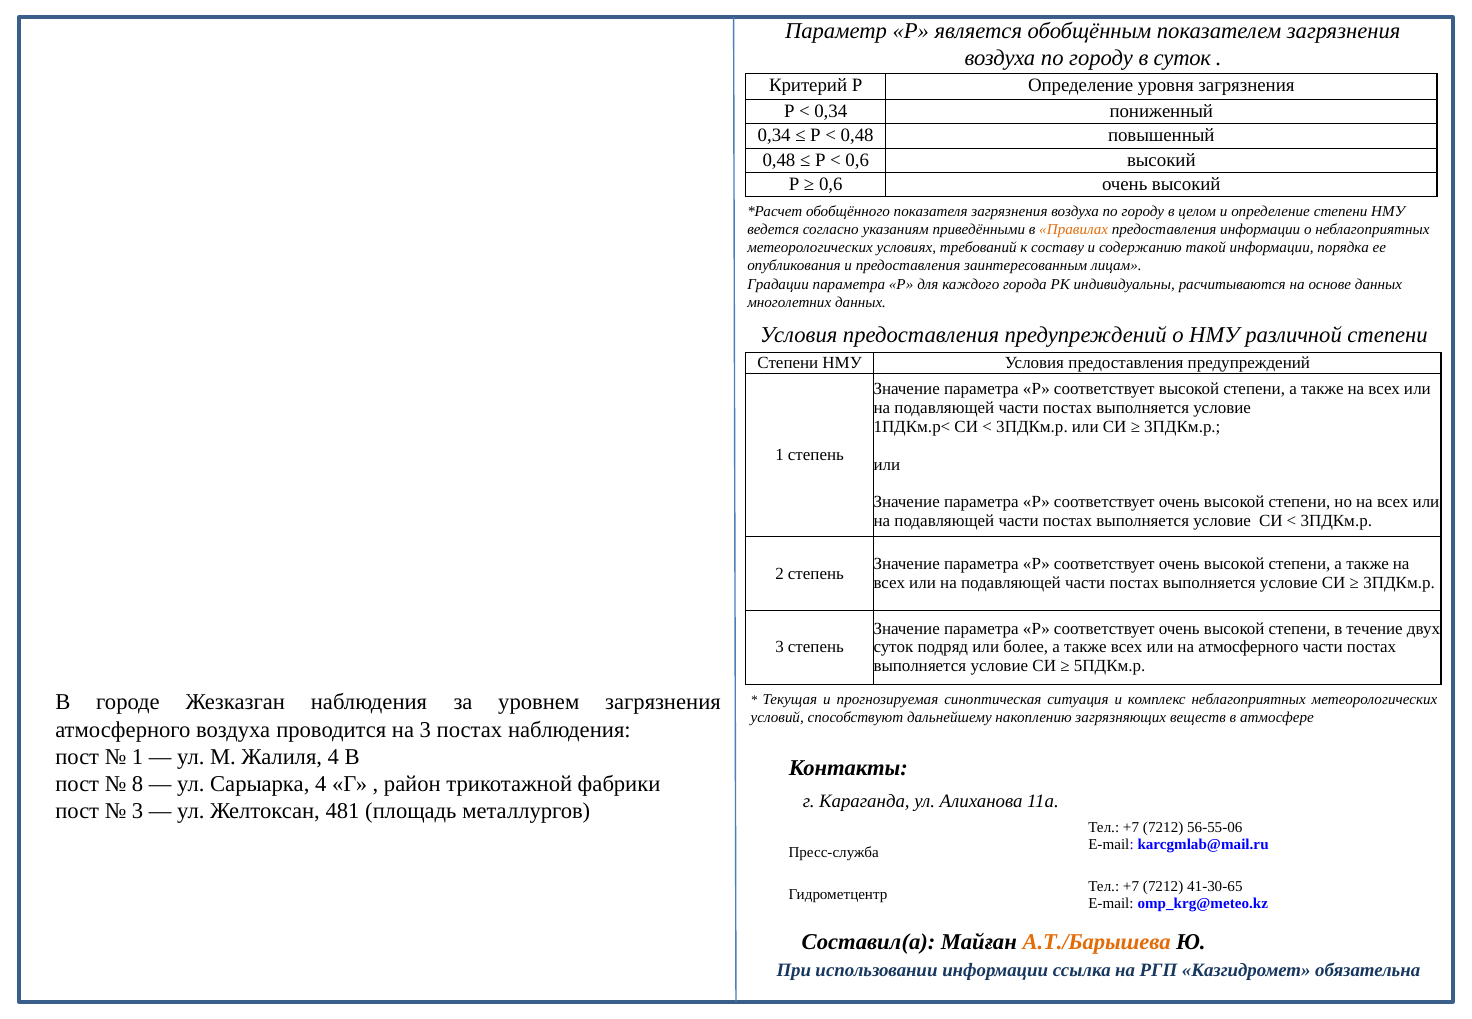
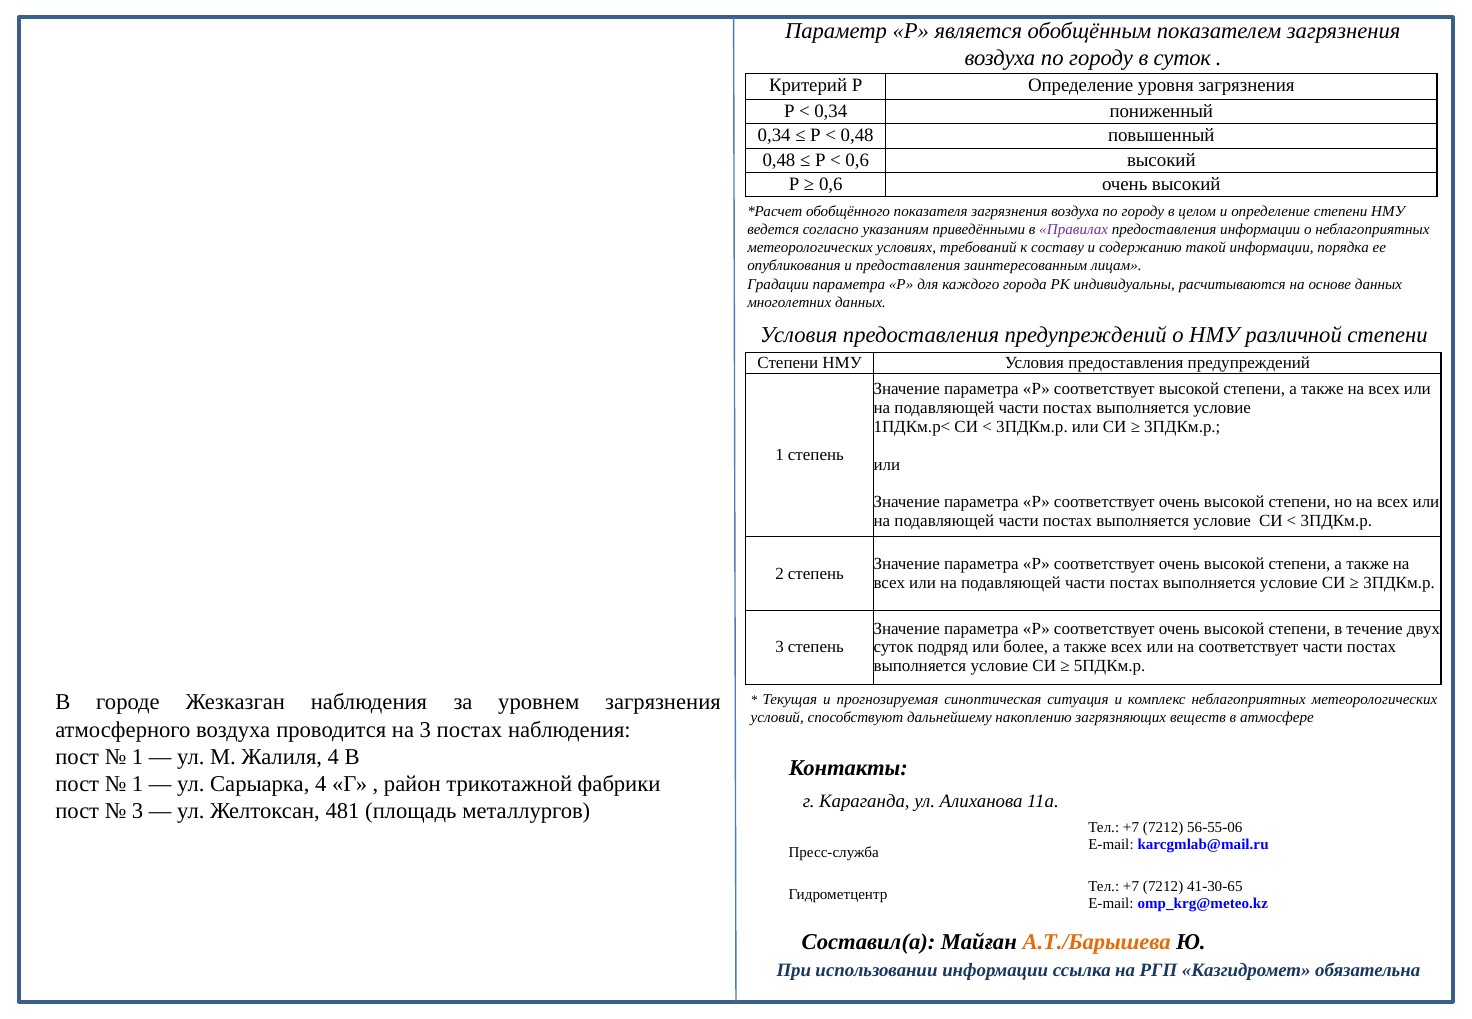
Правилах colour: orange -> purple
на атмосферного: атмосферного -> соответствует
8 at (138, 784): 8 -> 1
